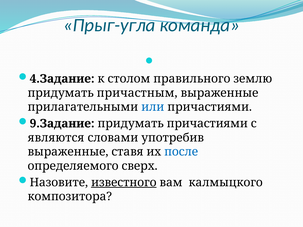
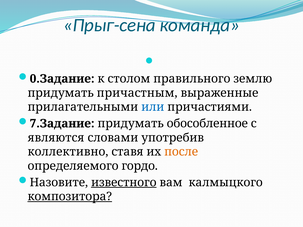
Прыг-угла: Прыг-угла -> Прыг-сена
4.Задание: 4.Задание -> 0.Задание
9.Задание: 9.Задание -> 7.Задание
придумать причастиями: причастиями -> обособленное
выраженные at (68, 152): выраженные -> коллективно
после colour: blue -> orange
сверх: сверх -> гордо
композитора underline: none -> present
